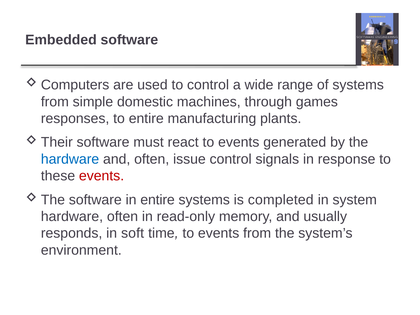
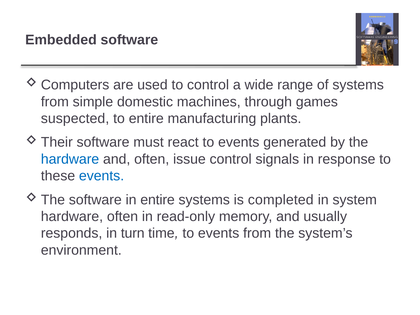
responses: responses -> suspected
events at (102, 176) colour: red -> blue
soft: soft -> turn
